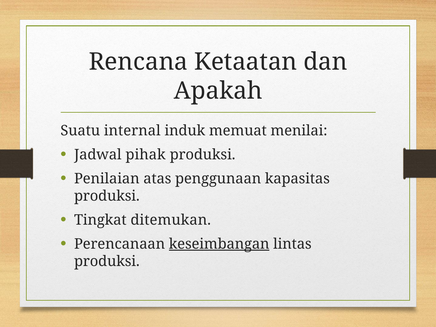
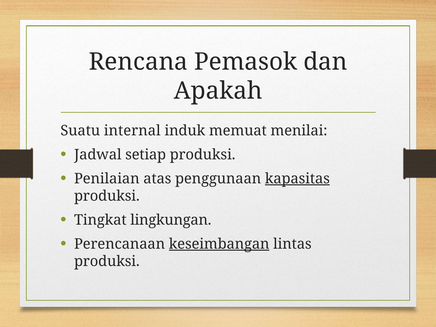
Ketaatan: Ketaatan -> Pemasok
pihak: pihak -> setiap
kapasitas underline: none -> present
ditemukan: ditemukan -> lingkungan
